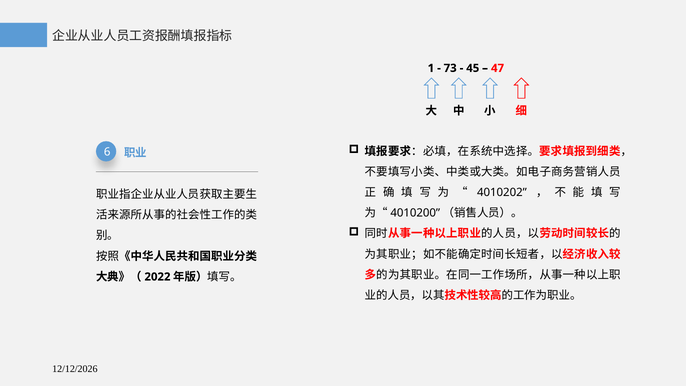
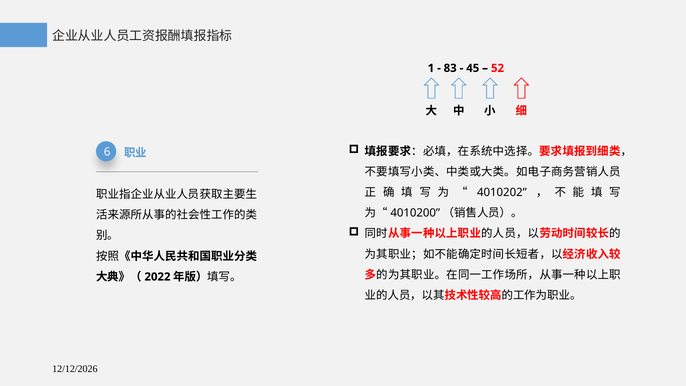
73: 73 -> 83
47: 47 -> 52
